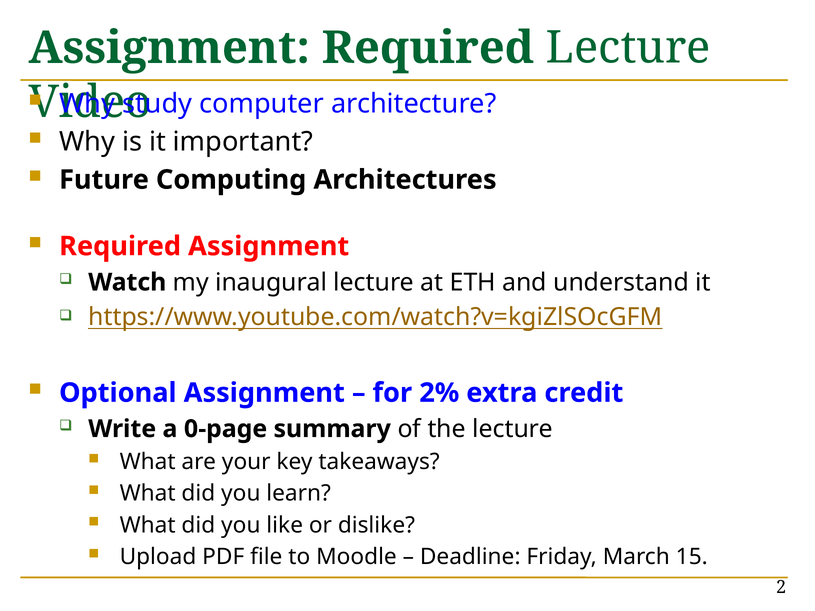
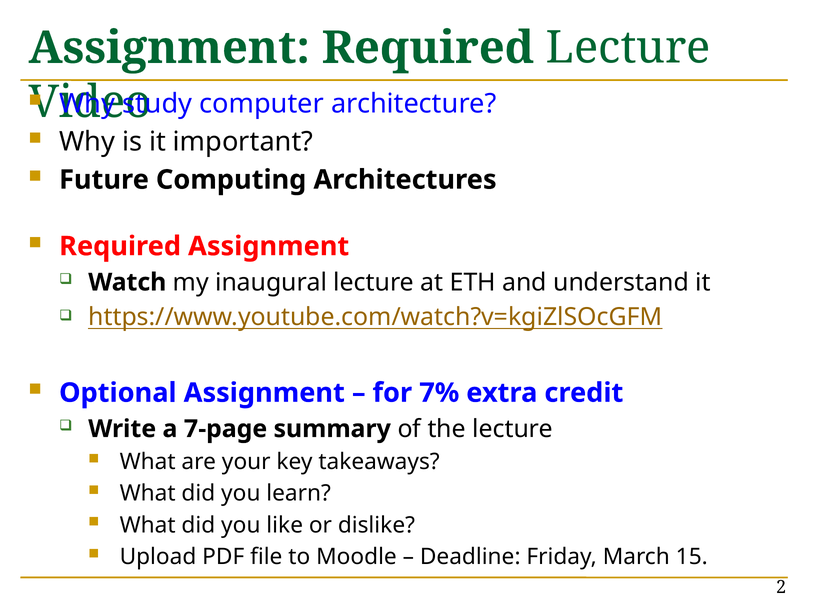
2%: 2% -> 7%
0-page: 0-page -> 7-page
